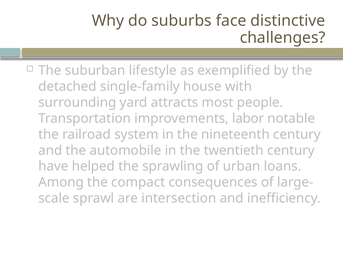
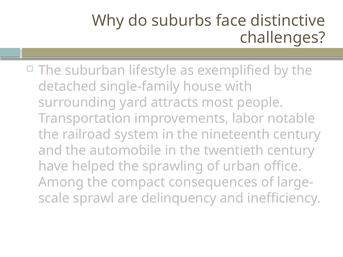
loans: loans -> office
intersection: intersection -> delinquency
